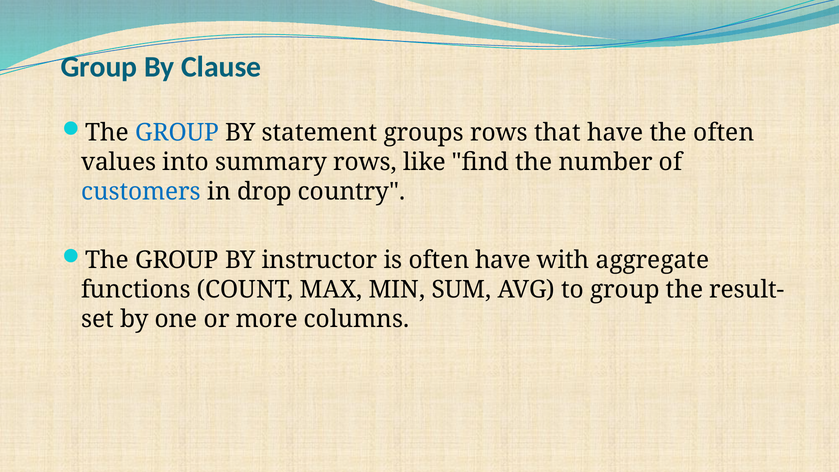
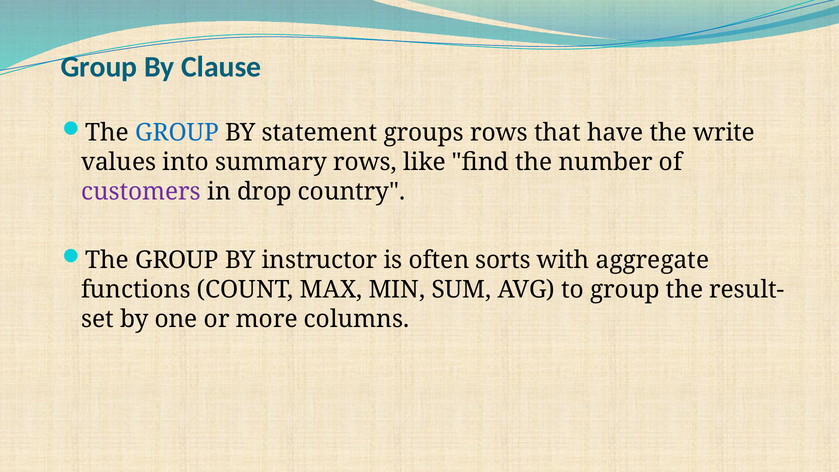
the often: often -> write
customers colour: blue -> purple
often have: have -> sorts
